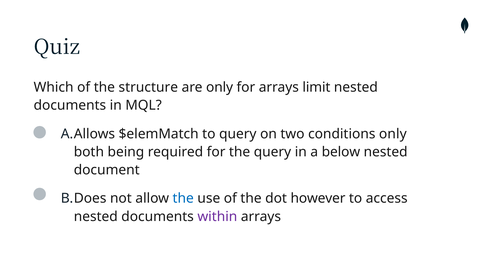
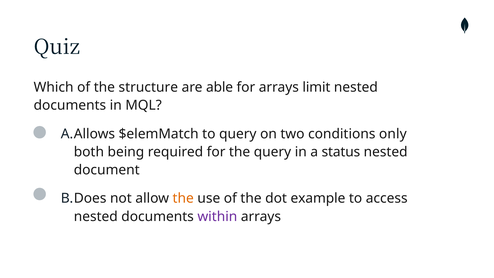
are only: only -> able
below: below -> status
the at (183, 198) colour: blue -> orange
however: however -> example
